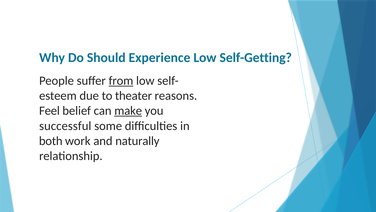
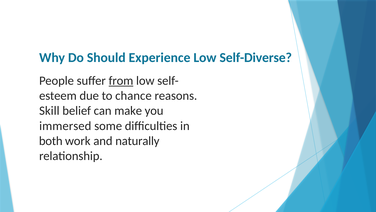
Self-Getting: Self-Getting -> Self-Diverse
theater: theater -> chance
Feel: Feel -> Skill
make underline: present -> none
successful: successful -> immersed
